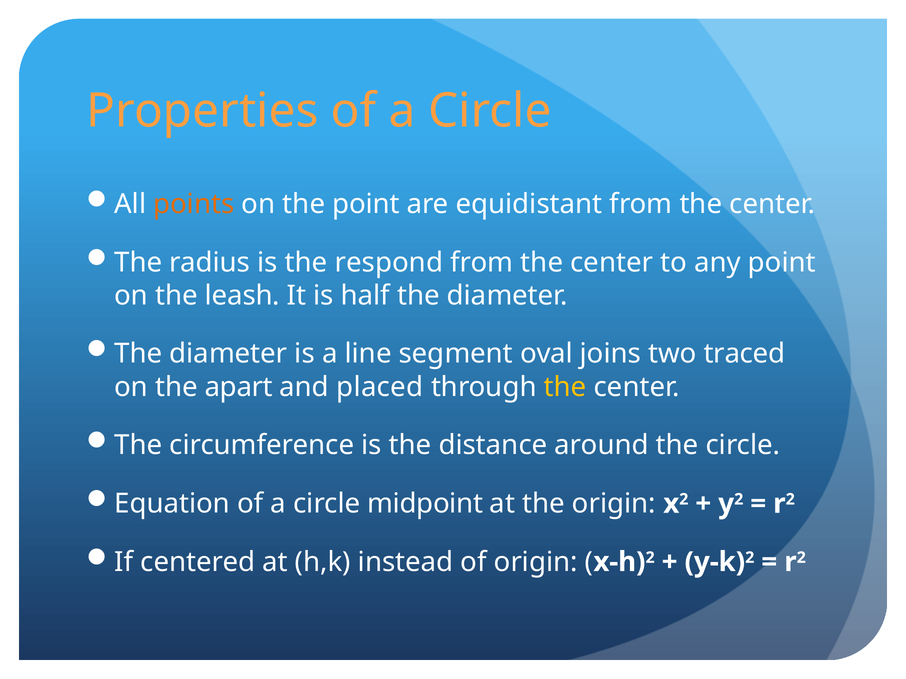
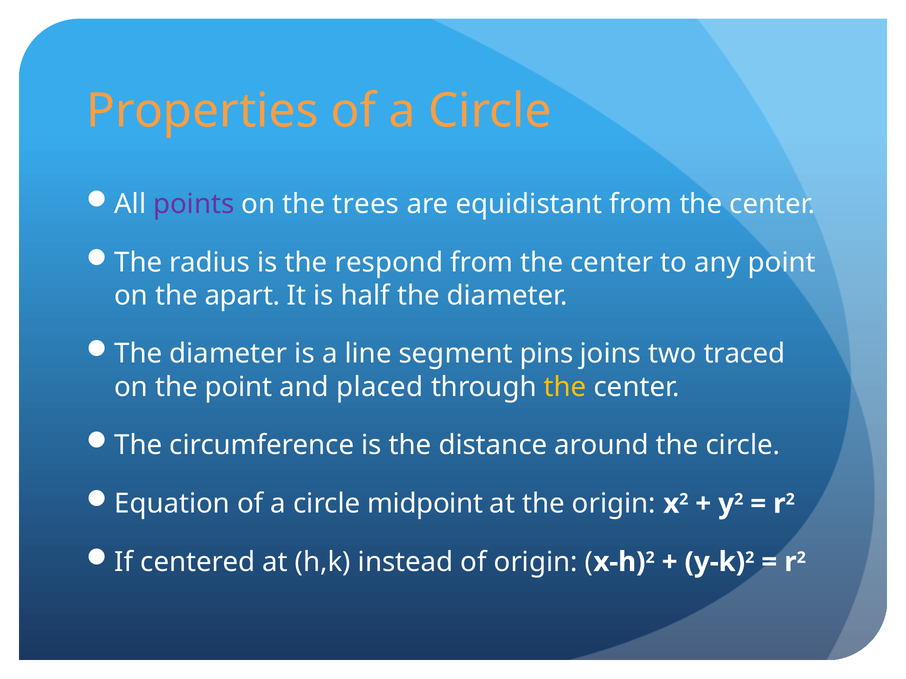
points colour: orange -> purple
the point: point -> trees
leash: leash -> apart
oval: oval -> pins
the apart: apart -> point
